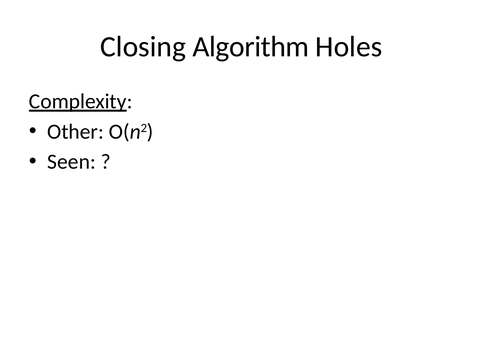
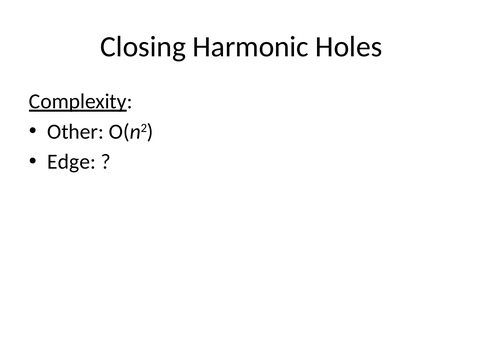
Algorithm: Algorithm -> Harmonic
Seen: Seen -> Edge
